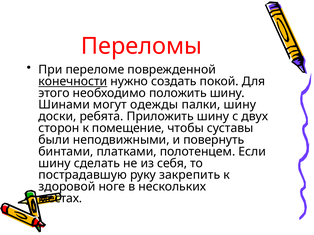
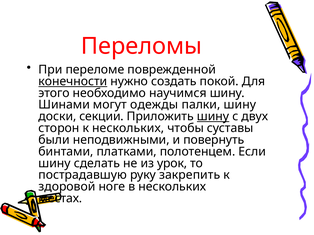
положить: положить -> научимся
ребята: ребята -> секции
шину at (213, 117) underline: none -> present
к помещение: помещение -> нескольких
себя: себя -> урок
